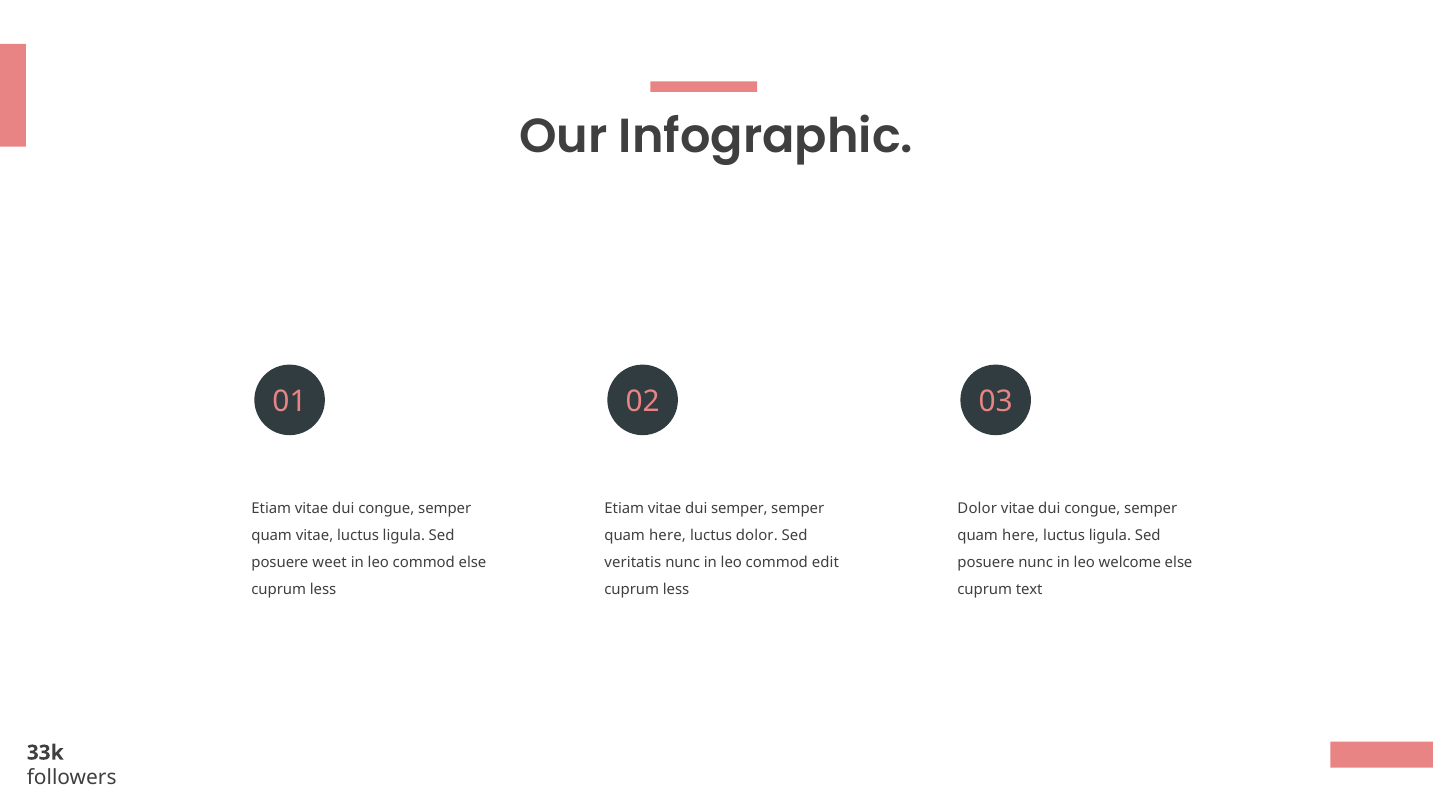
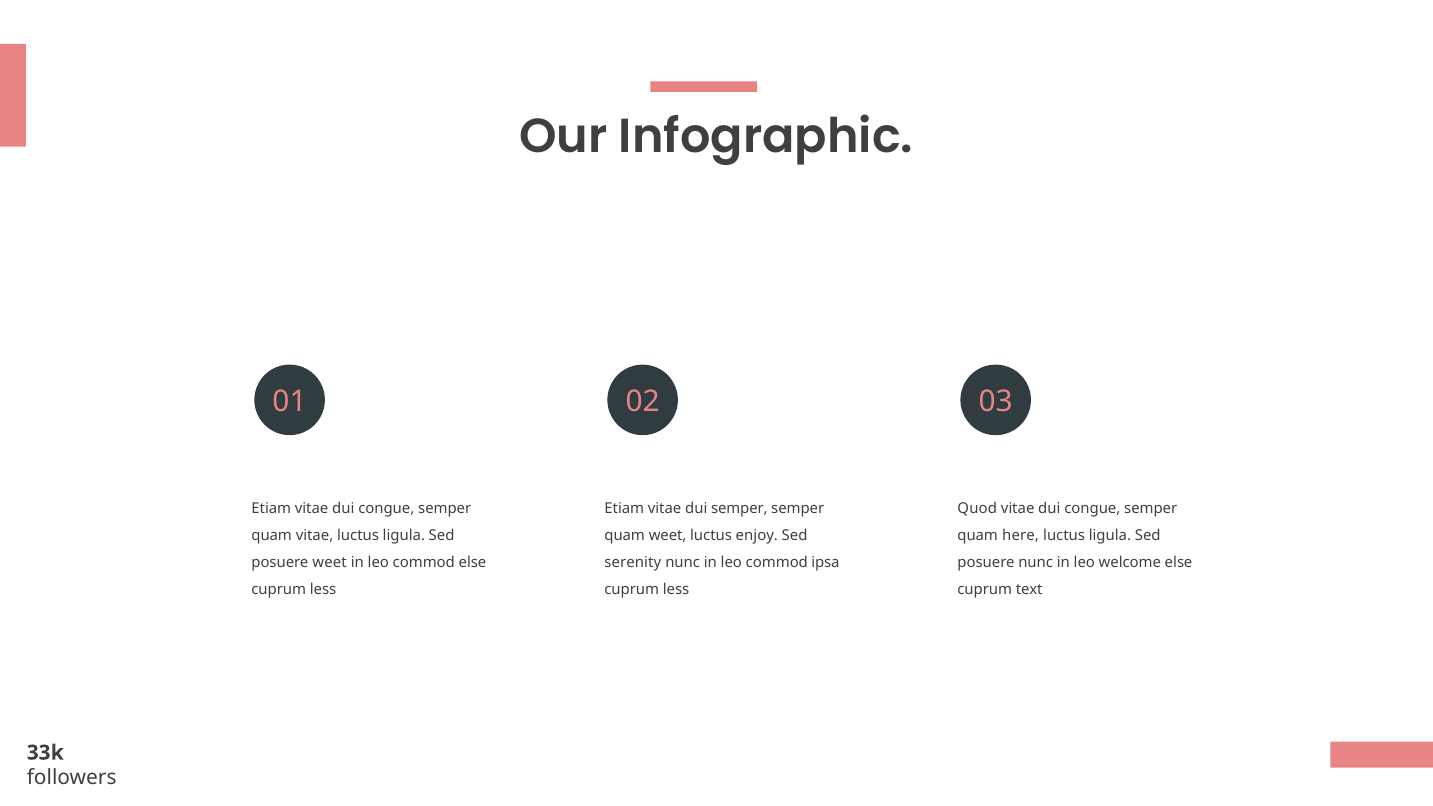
Dolor at (977, 509): Dolor -> Quod
here at (668, 536): here -> weet
luctus dolor: dolor -> enjoy
veritatis: veritatis -> serenity
edit: edit -> ipsa
